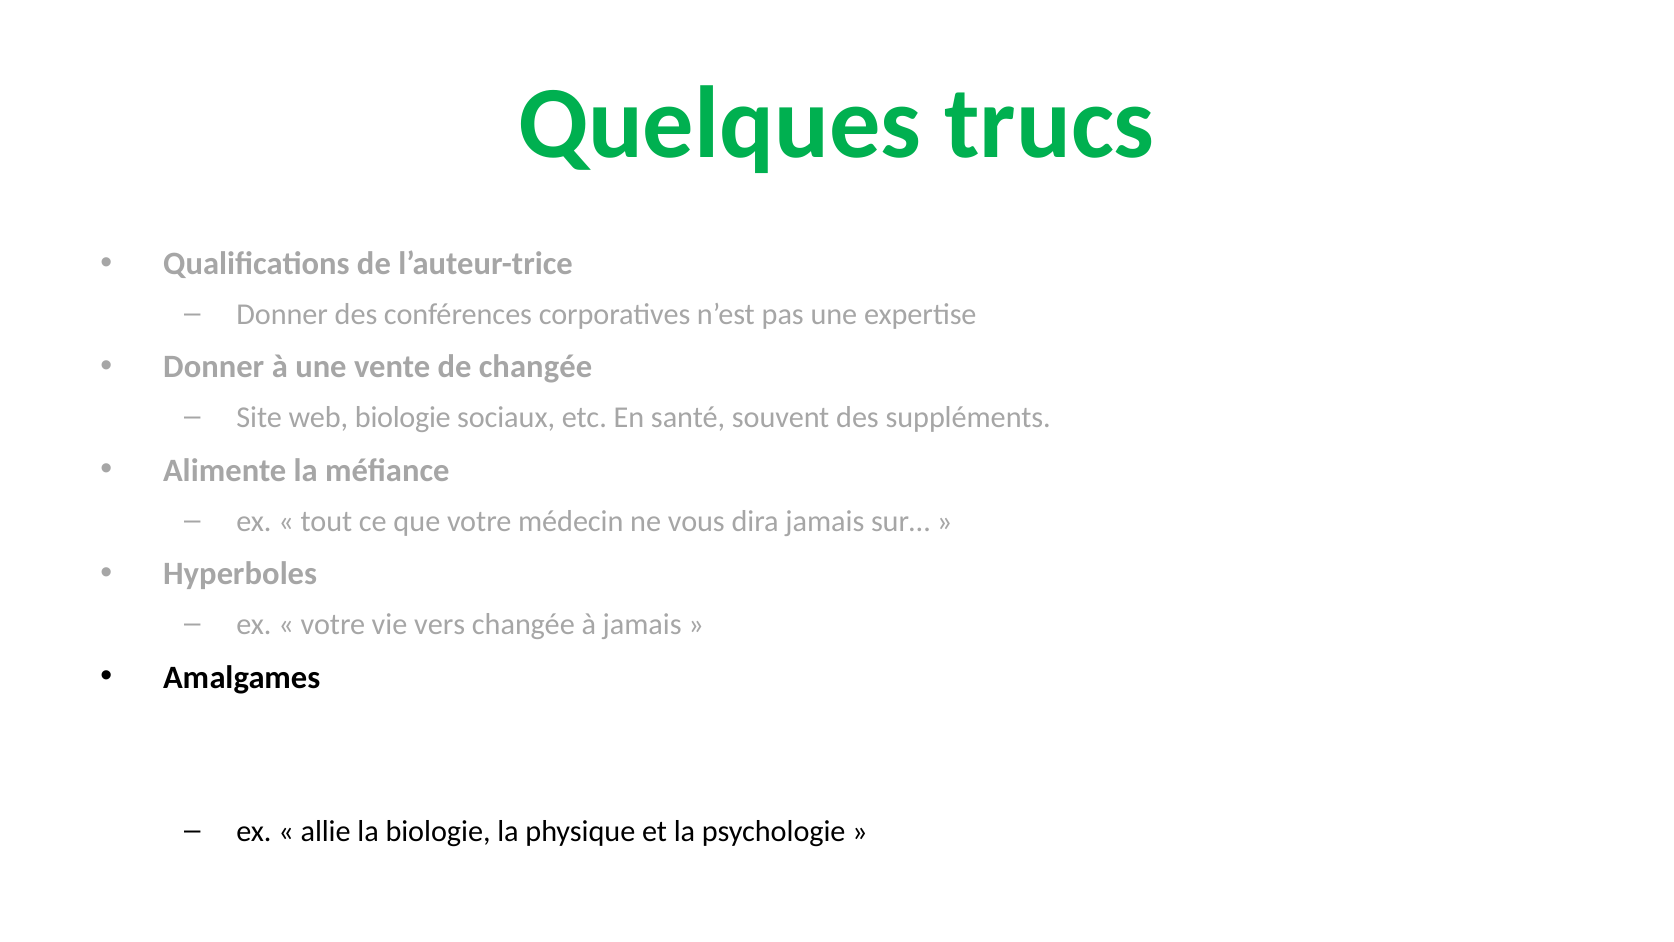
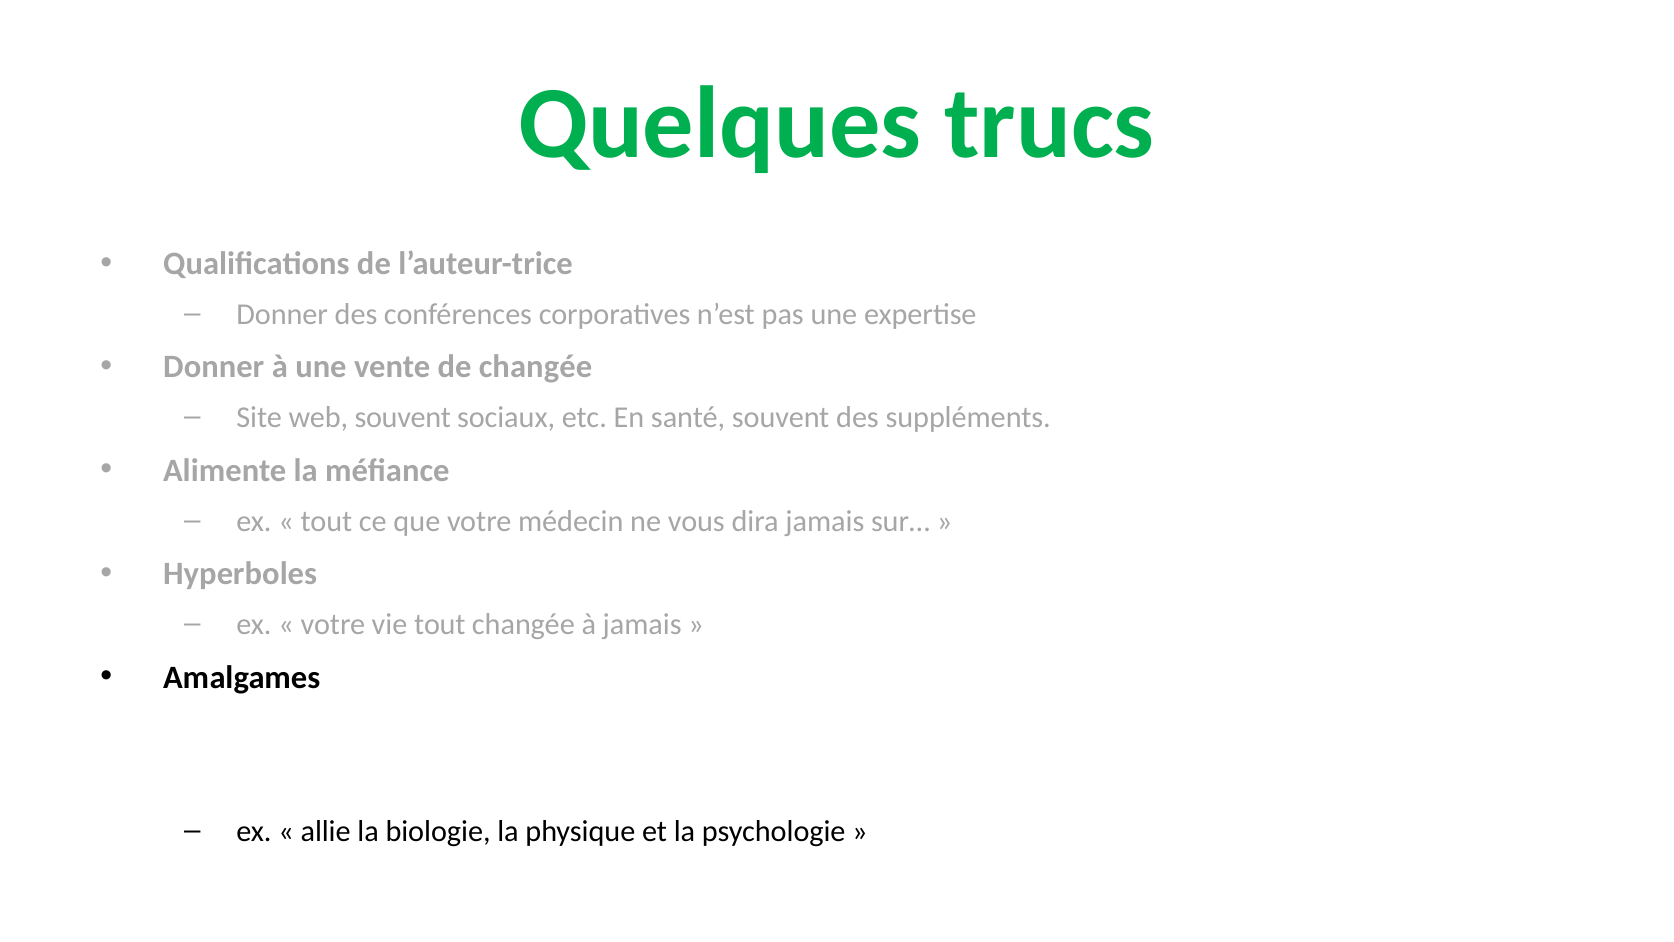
web biologie: biologie -> souvent
vie vers: vers -> tout
